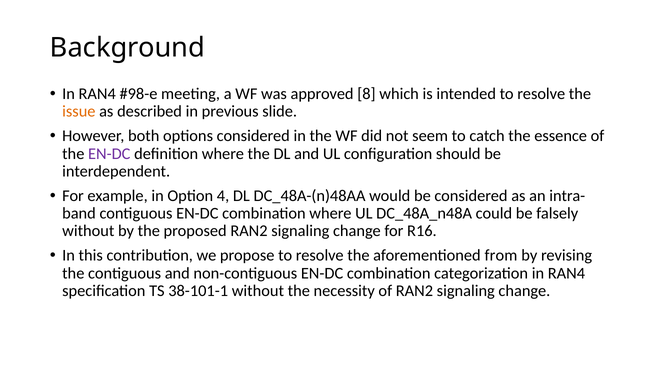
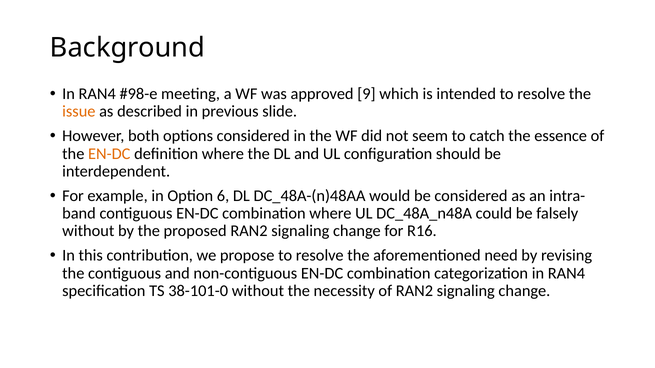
8: 8 -> 9
EN-DC at (109, 154) colour: purple -> orange
4: 4 -> 6
from: from -> need
38-101-1: 38-101-1 -> 38-101-0
